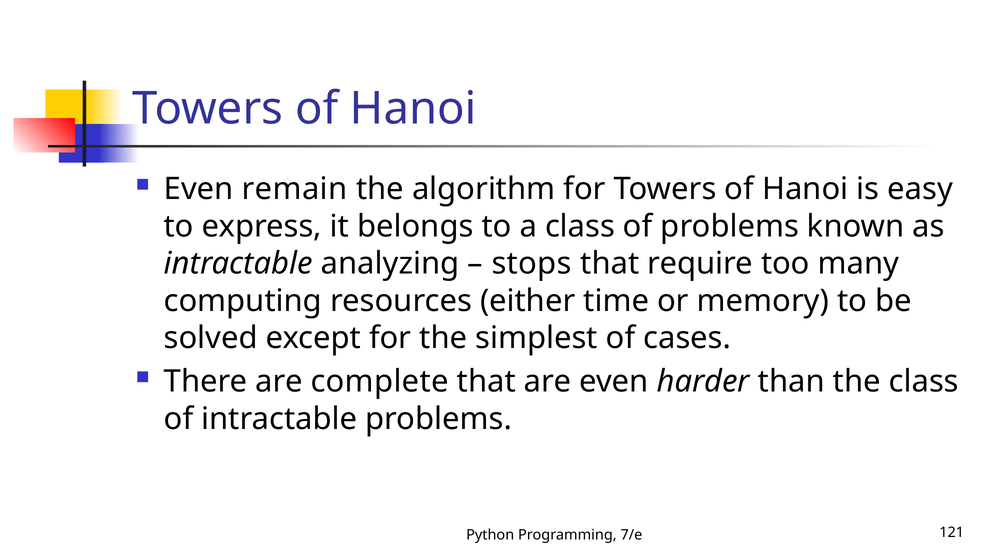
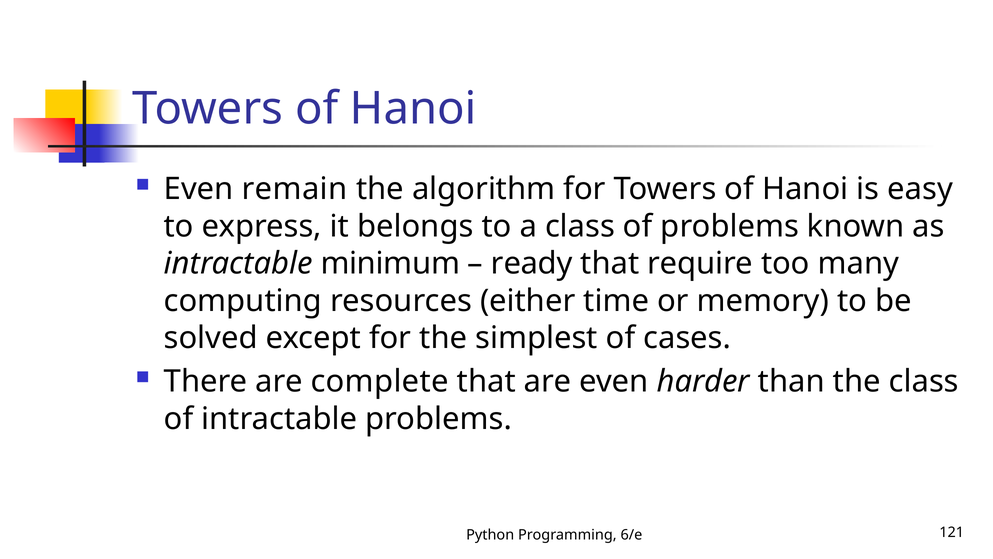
analyzing: analyzing -> minimum
stops: stops -> ready
7/e: 7/e -> 6/e
